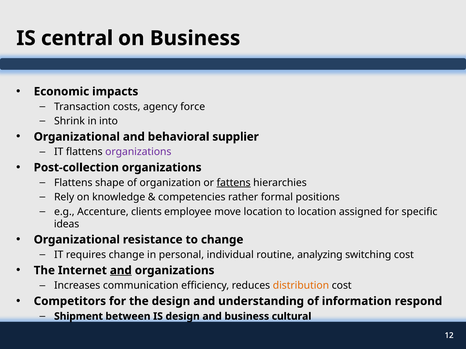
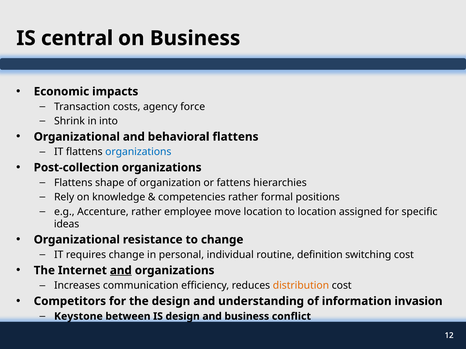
behavioral supplier: supplier -> flattens
organizations at (138, 152) colour: purple -> blue
fattens underline: present -> none
Accenture clients: clients -> rather
analyzing: analyzing -> definition
respond: respond -> invasion
Shipment: Shipment -> Keystone
cultural: cultural -> conflict
